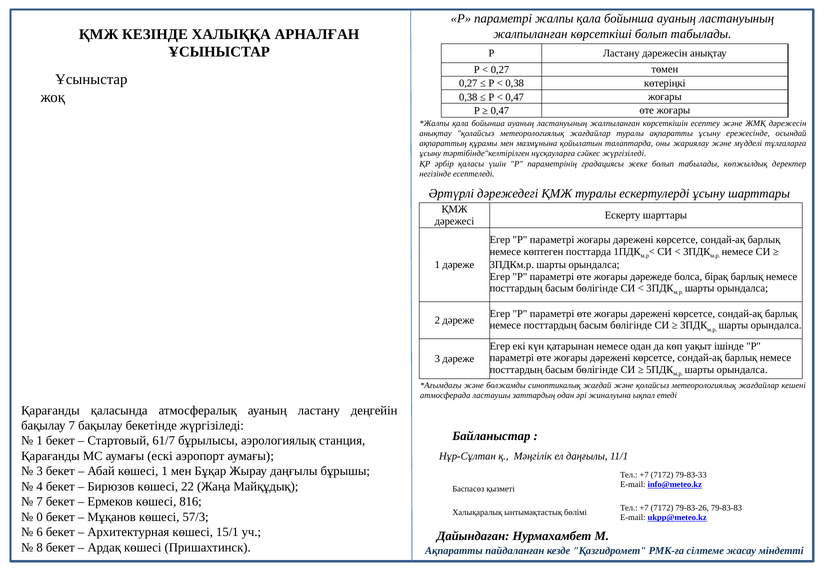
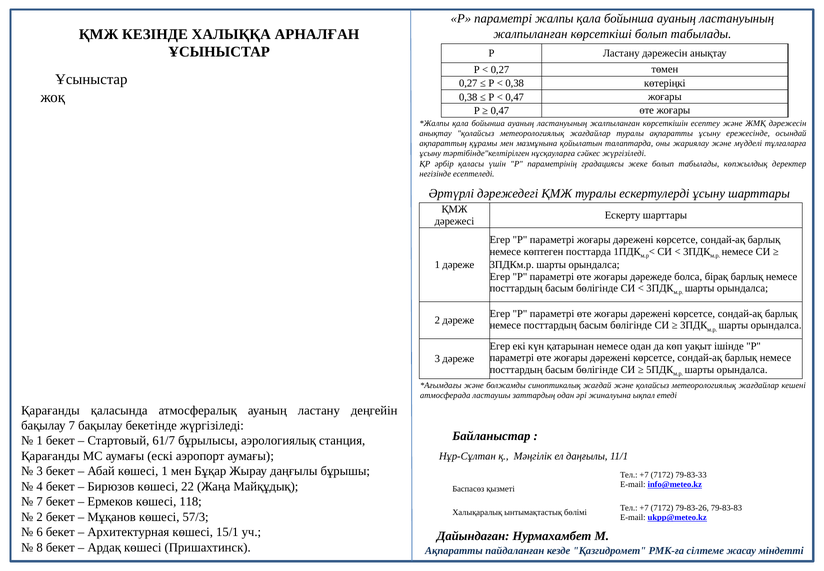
816: 816 -> 118
0 at (40, 516): 0 -> 2
